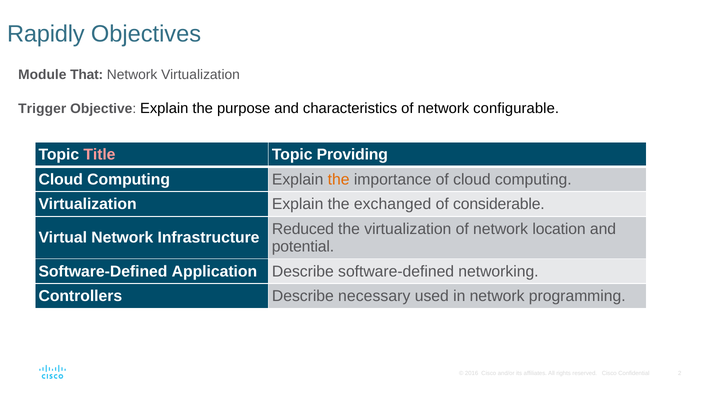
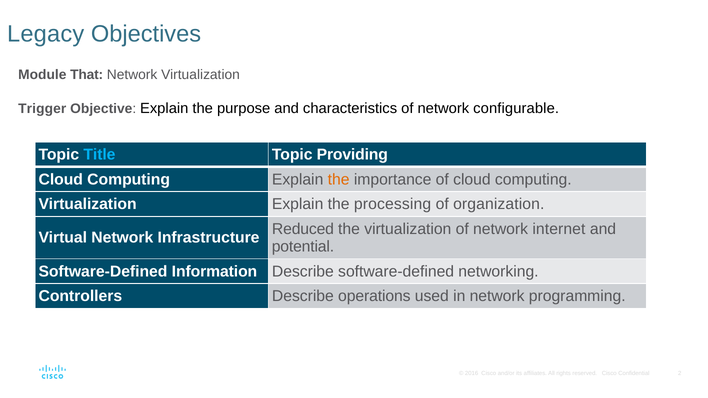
Rapidly: Rapidly -> Legacy
Title colour: pink -> light blue
exchanged: exchanged -> processing
considerable: considerable -> organization
location: location -> internet
Application: Application -> Information
necessary: necessary -> operations
